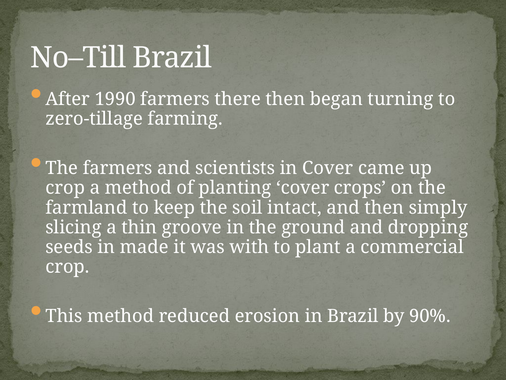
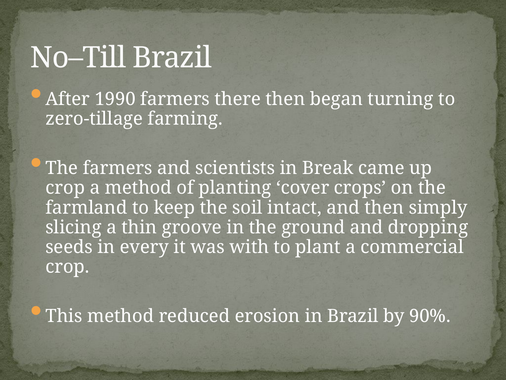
in Cover: Cover -> Break
made: made -> every
